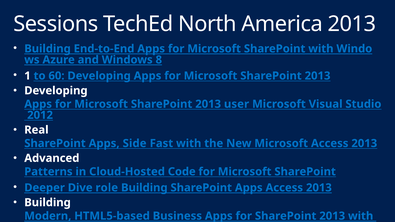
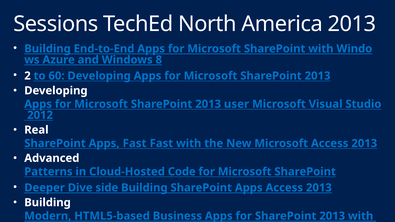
1: 1 -> 2
Apps Side: Side -> Fast
role: role -> side
